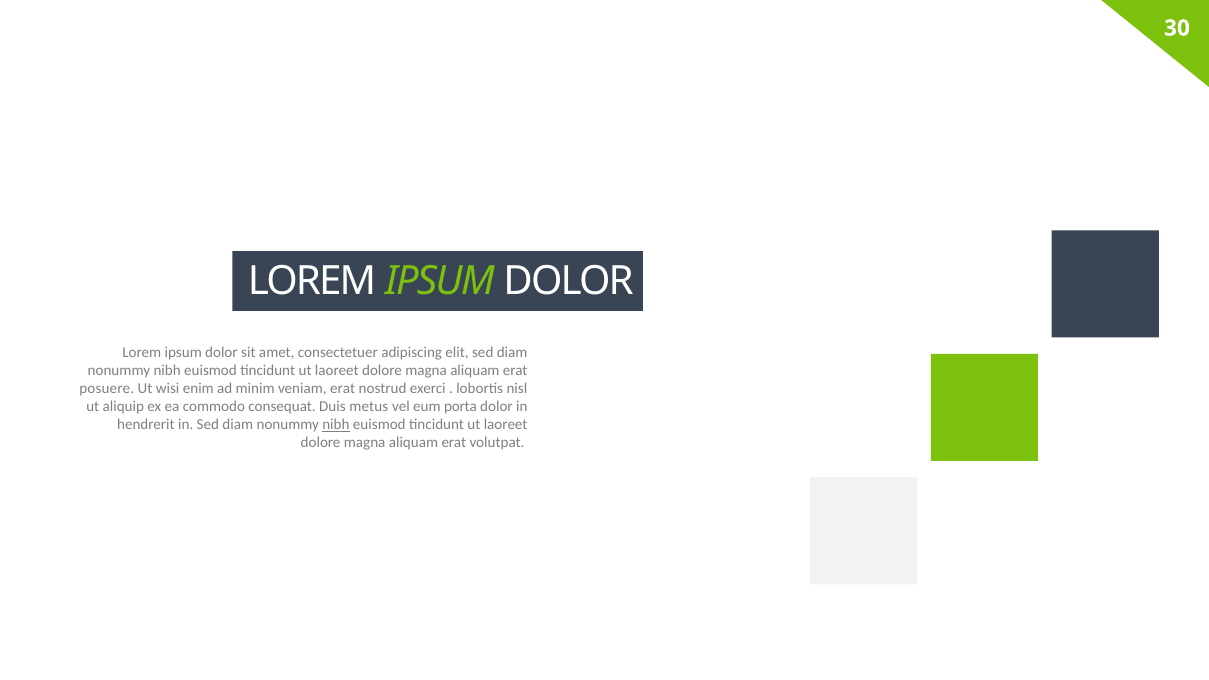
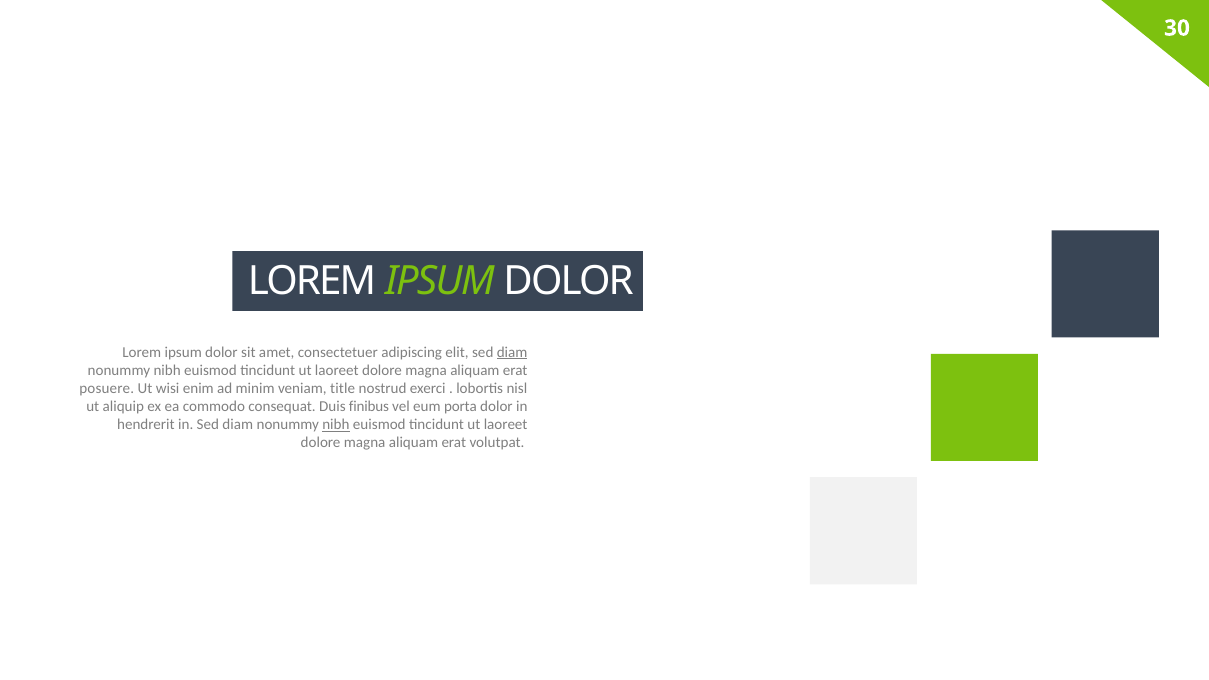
diam at (512, 352) underline: none -> present
veniam erat: erat -> title
metus: metus -> finibus
